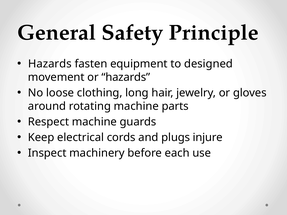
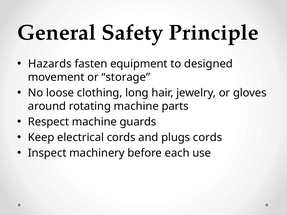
or hazards: hazards -> storage
plugs injure: injure -> cords
